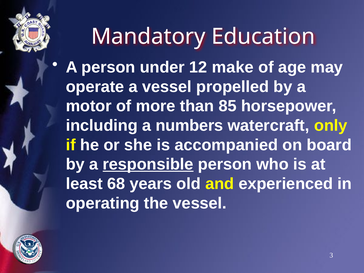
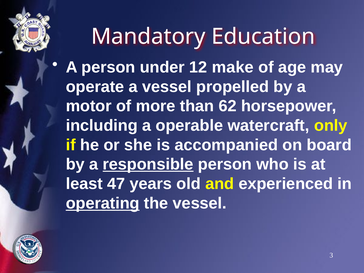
85: 85 -> 62
numbers: numbers -> operable
68: 68 -> 47
operating underline: none -> present
